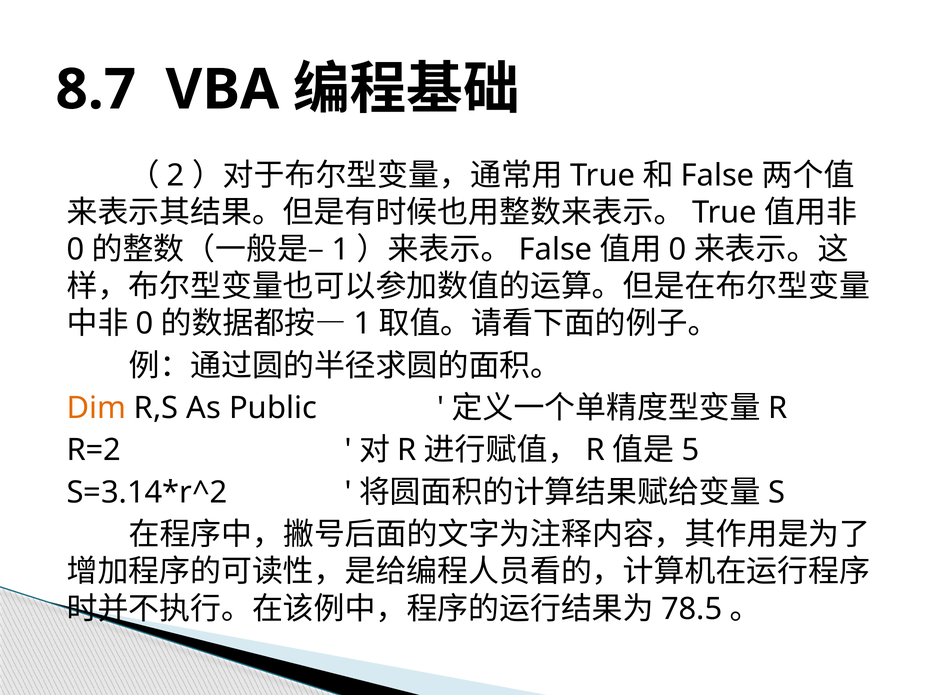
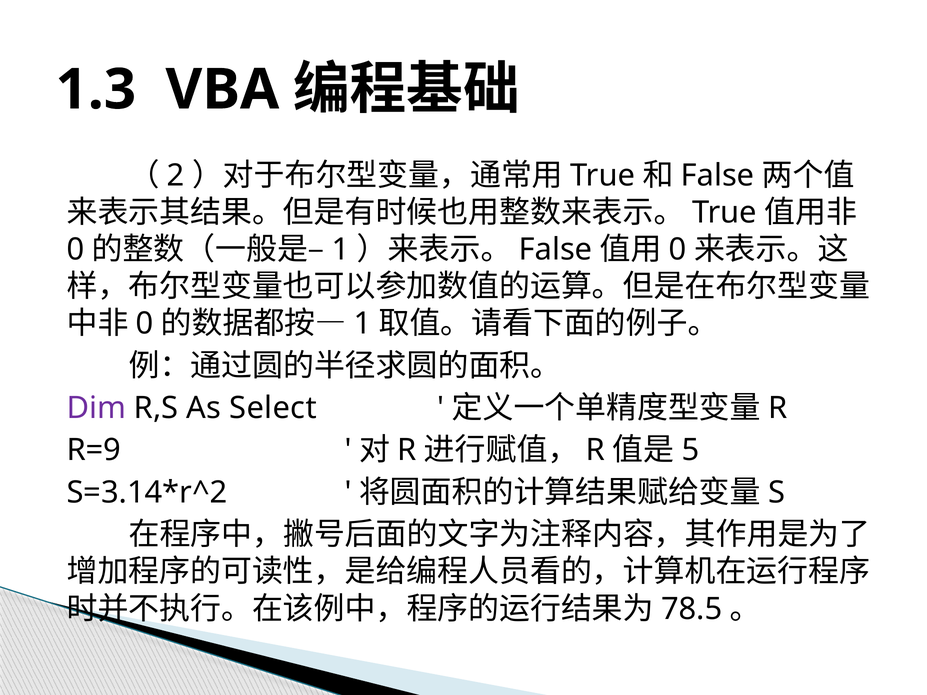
8.7: 8.7 -> 1.3
Dim colour: orange -> purple
Public: Public -> Select
R=2: R=2 -> R=9
